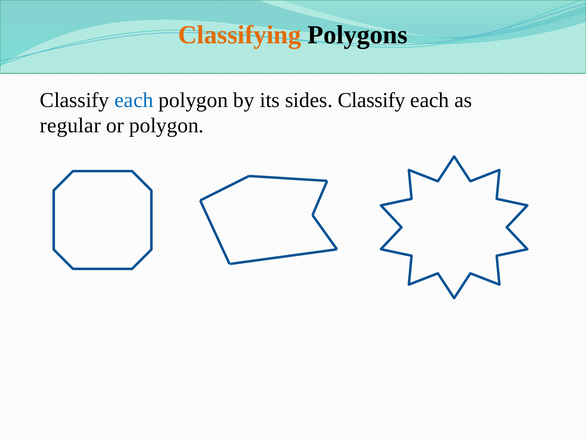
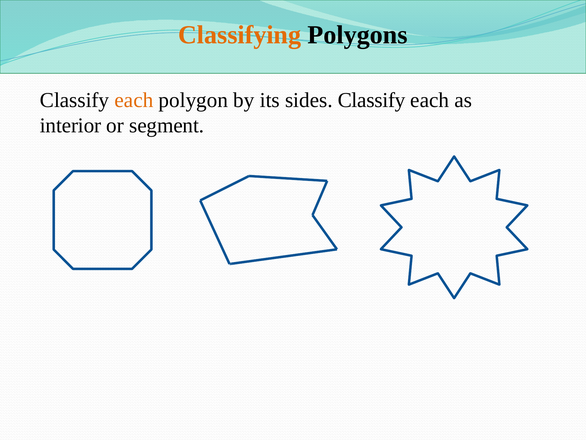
each at (134, 100) colour: blue -> orange
regular: regular -> interior
or polygon: polygon -> segment
